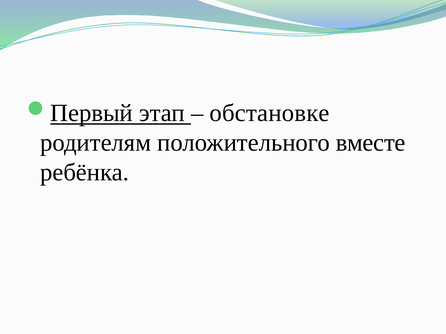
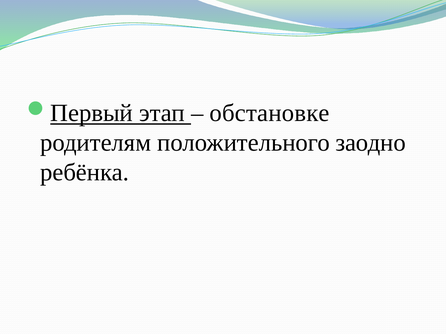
вместе: вместе -> заодно
